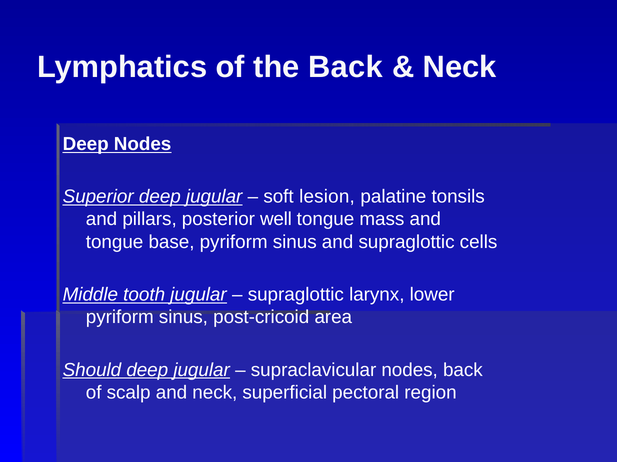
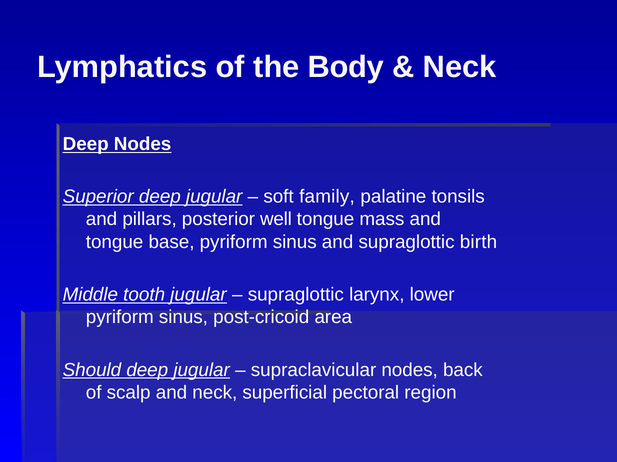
the Back: Back -> Body
lesion: lesion -> family
cells: cells -> birth
